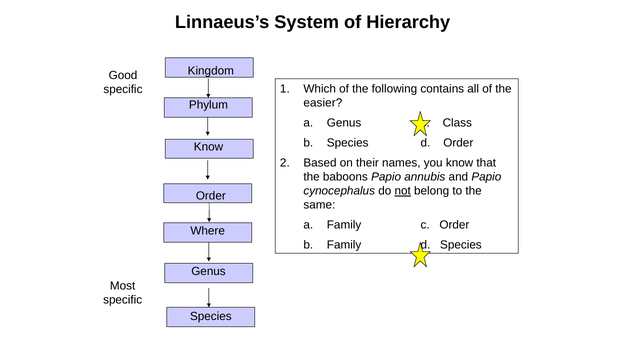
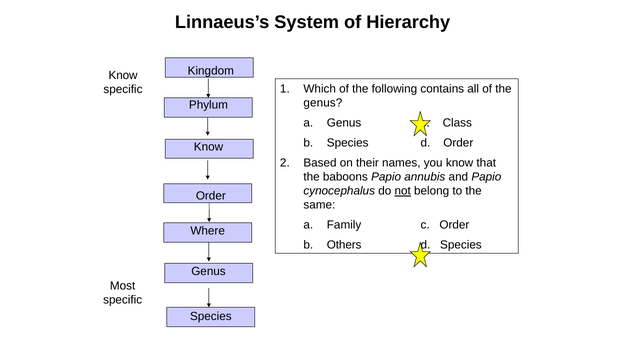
Good at (123, 75): Good -> Know
easier at (323, 103): easier -> genus
Family at (344, 245): Family -> Others
